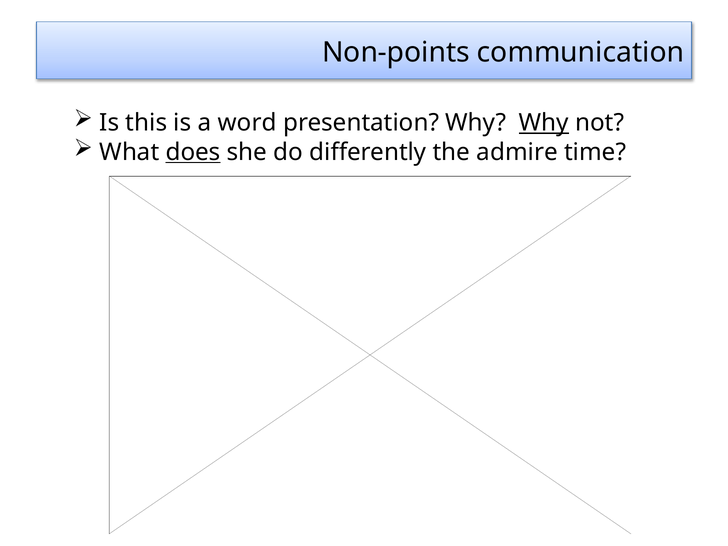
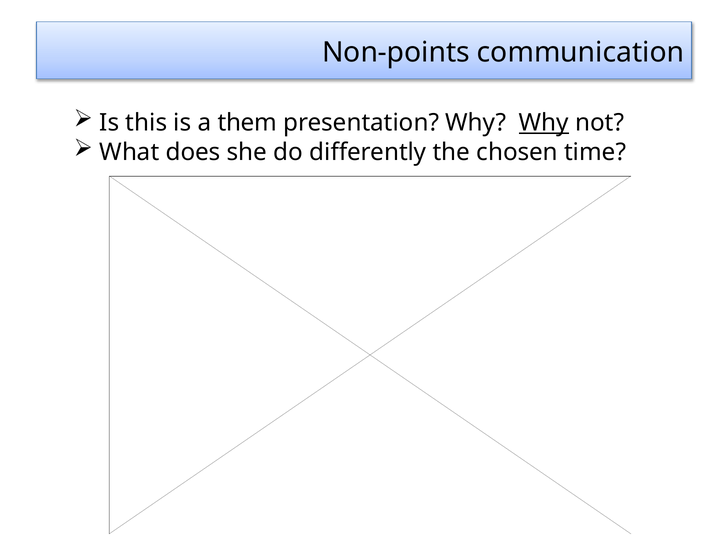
word: word -> them
does underline: present -> none
admire: admire -> chosen
